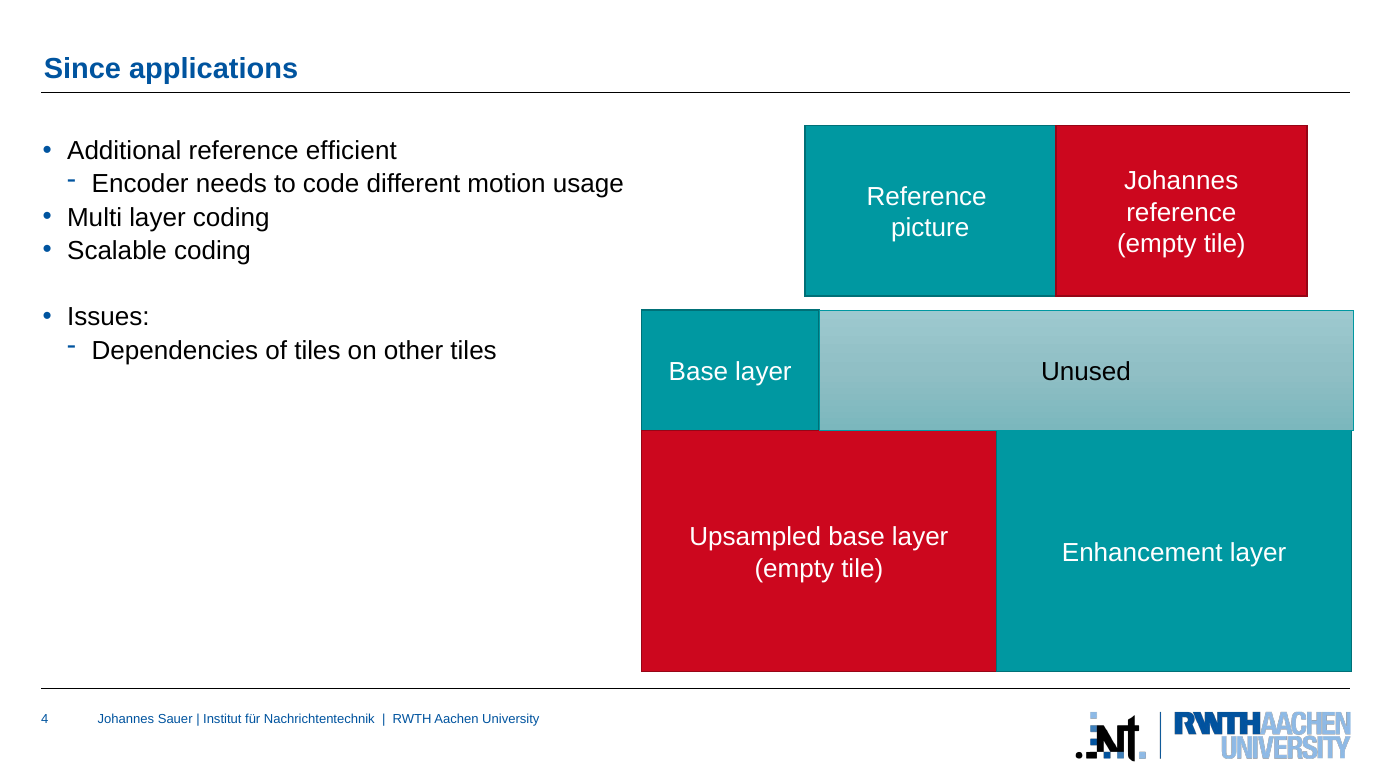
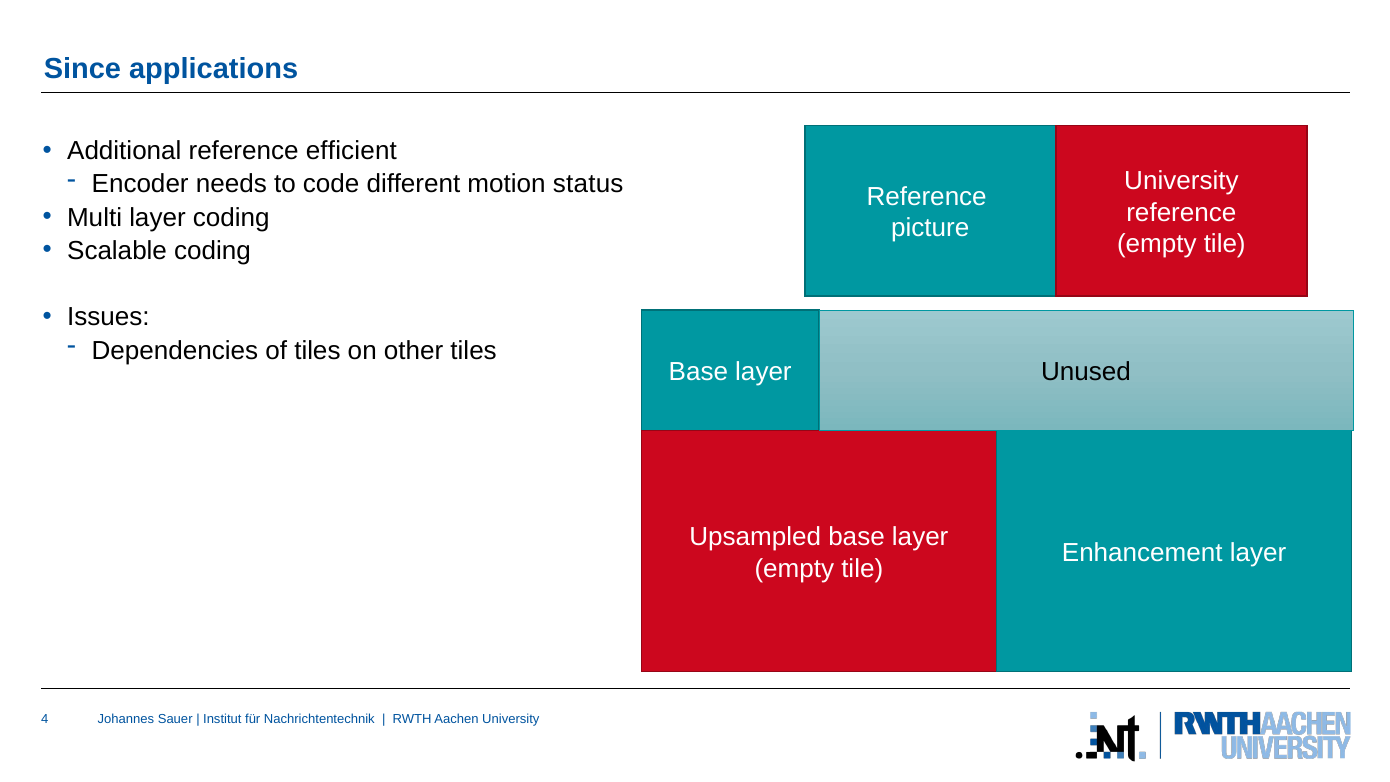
Johannes at (1181, 181): Johannes -> University
usage: usage -> status
